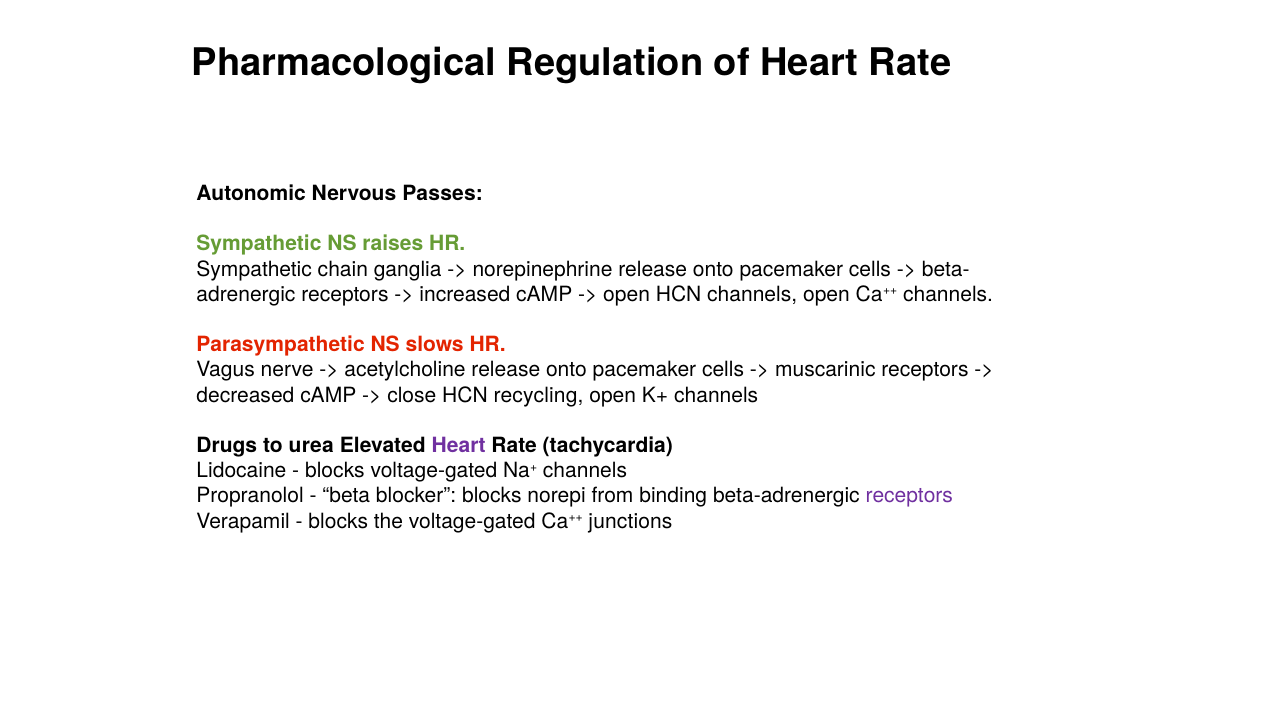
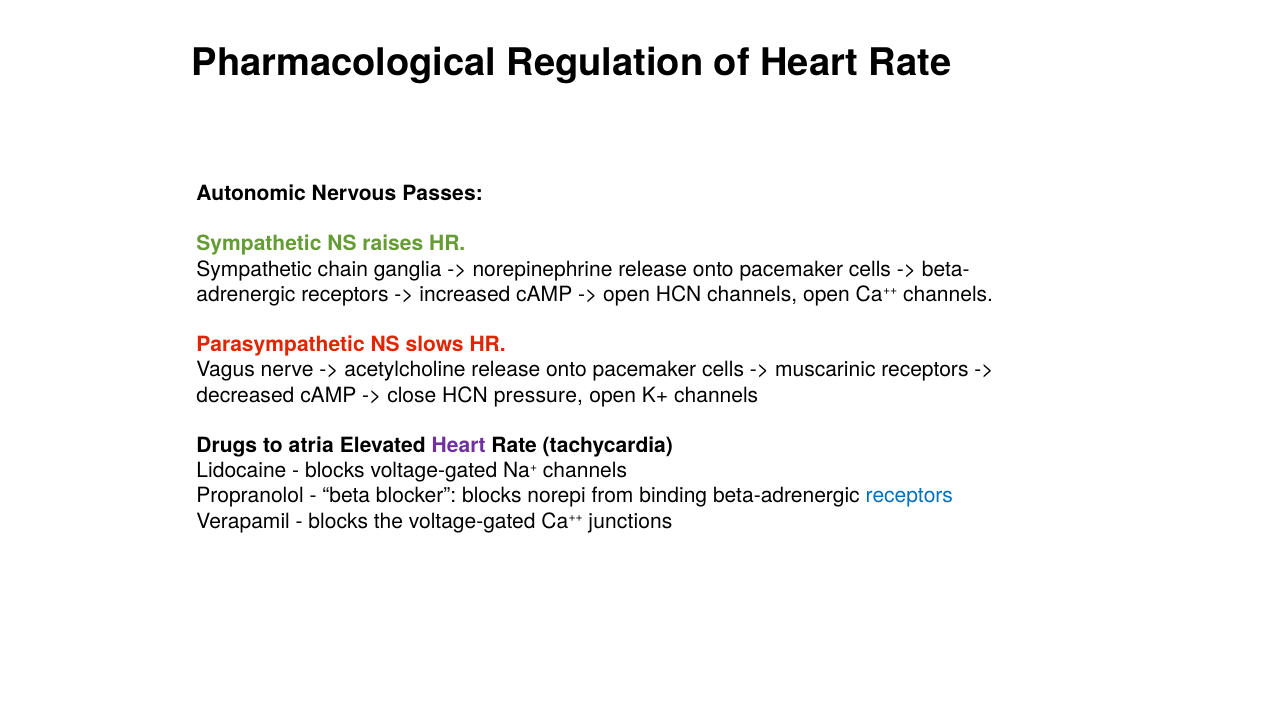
recycling: recycling -> pressure
urea: urea -> atria
receptors at (909, 496) colour: purple -> blue
